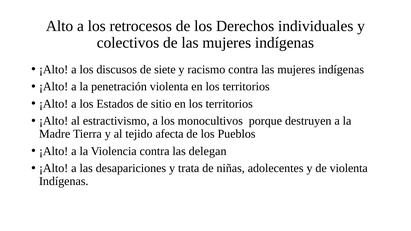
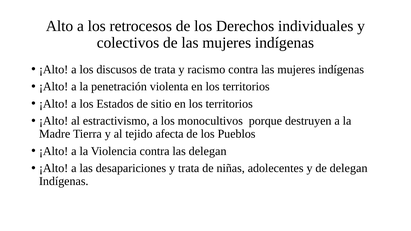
de siete: siete -> trata
de violenta: violenta -> delegan
